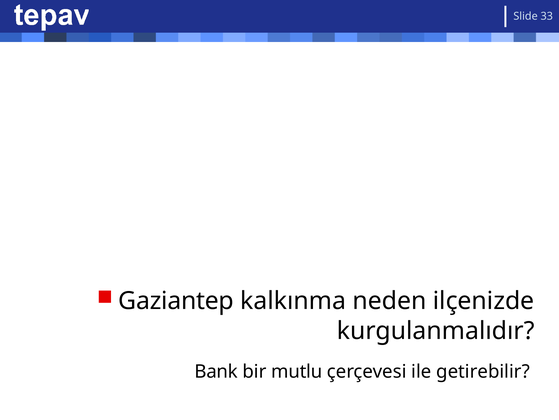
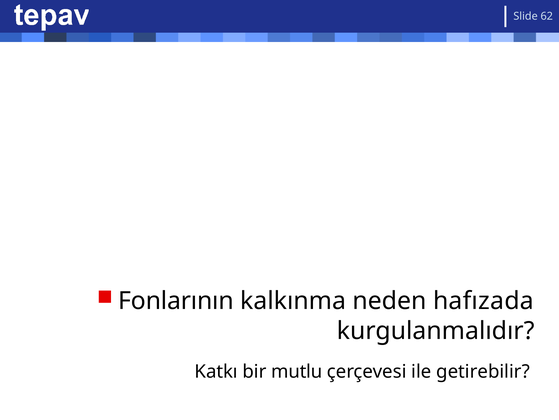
33: 33 -> 62
Gaziantep: Gaziantep -> Fonlarının
ilçenizde: ilçenizde -> hafızada
Bank: Bank -> Katkı
